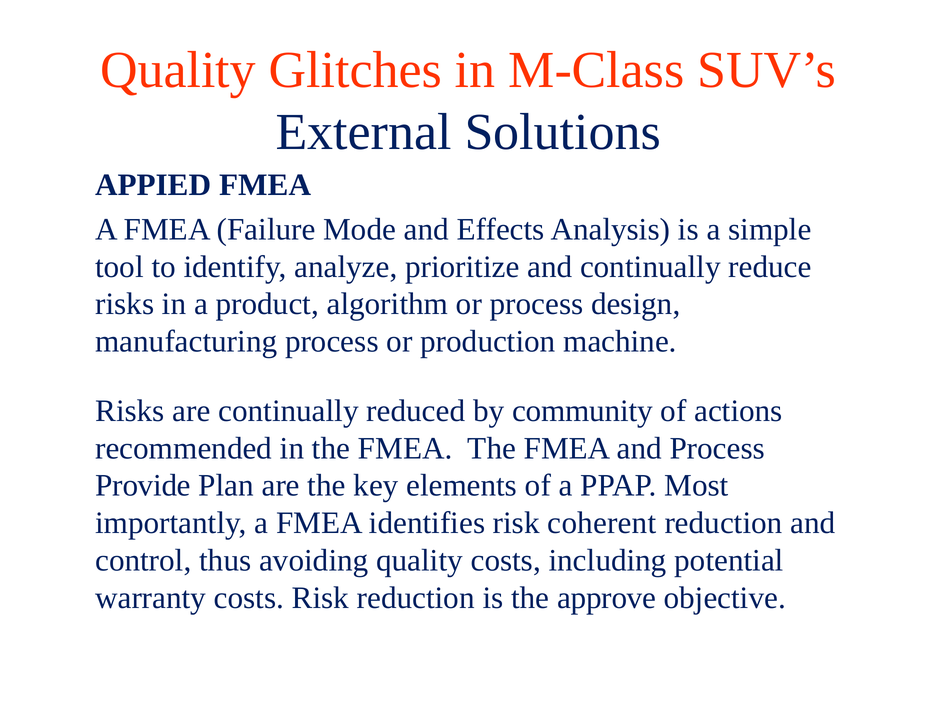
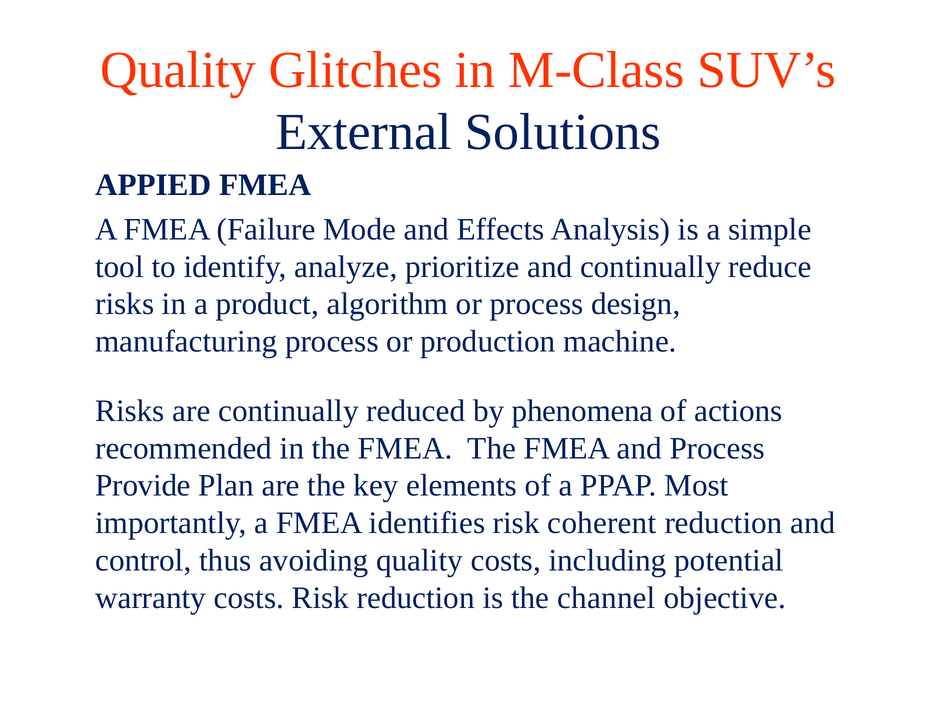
community: community -> phenomena
approve: approve -> channel
